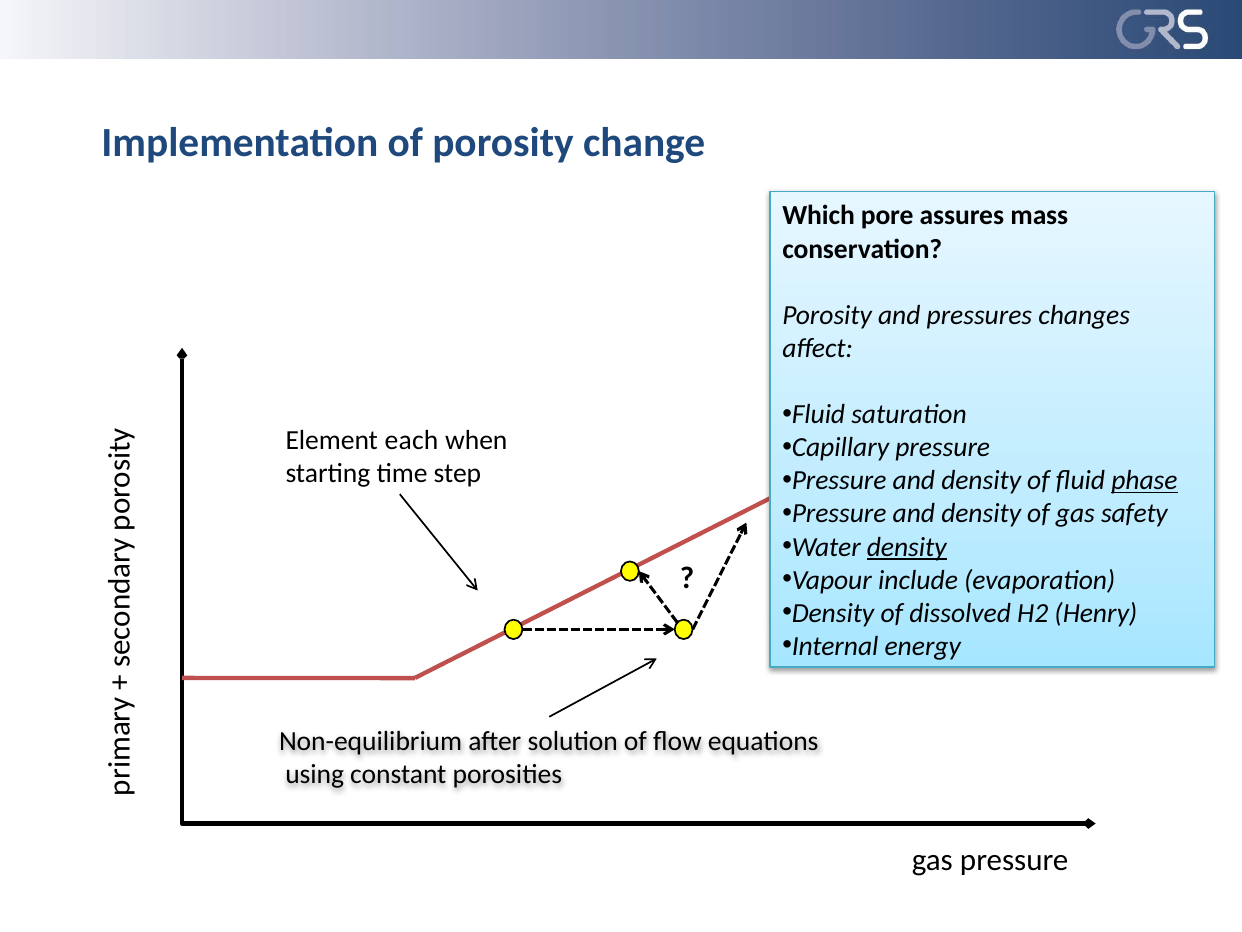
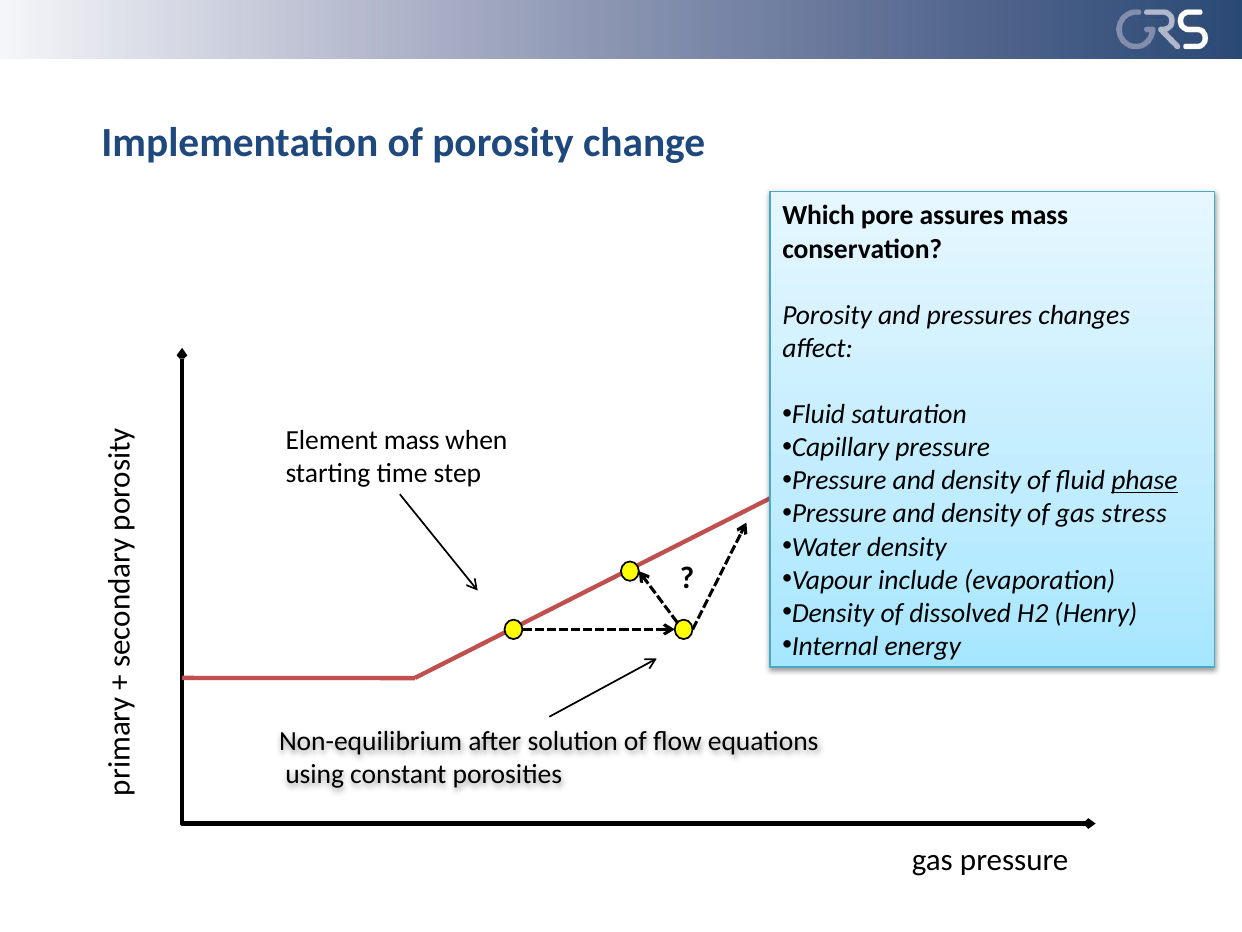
Element each: each -> mass
safety: safety -> stress
density at (907, 547) underline: present -> none
